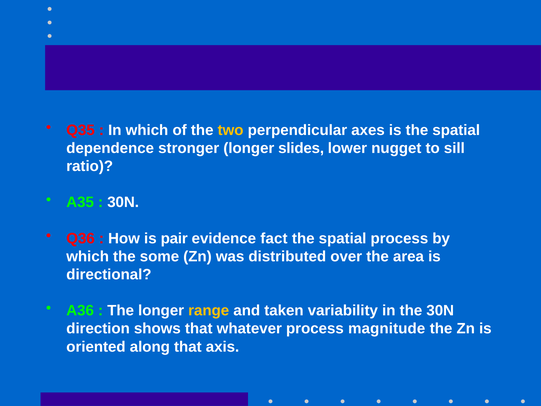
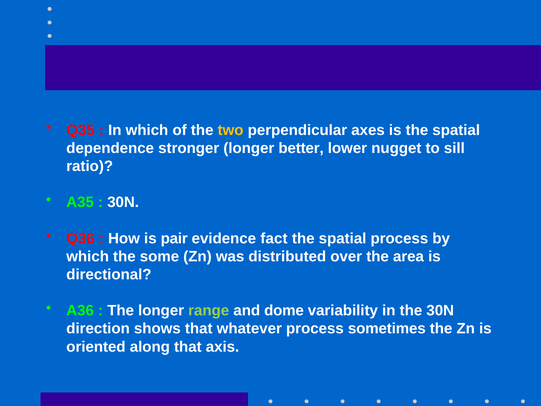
slides: slides -> better
range colour: yellow -> light green
taken: taken -> dome
magnitude: magnitude -> sometimes
